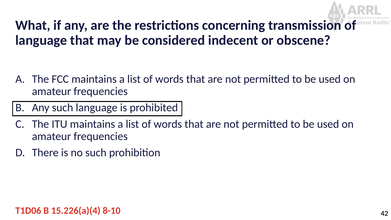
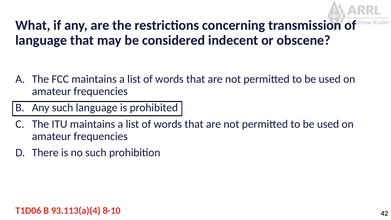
15.226(a)(4: 15.226(a)(4 -> 93.113(a)(4
